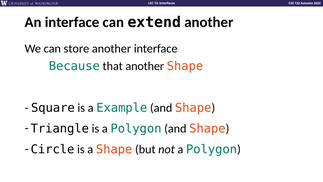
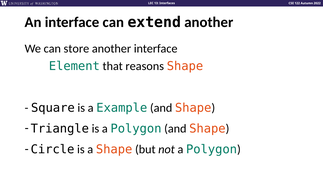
Because: Because -> Element
that another: another -> reasons
